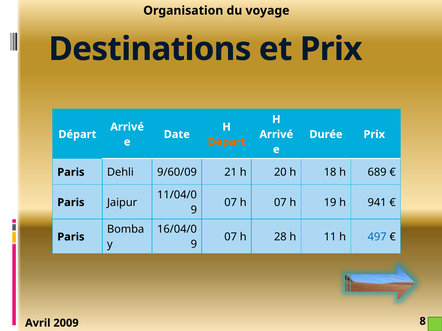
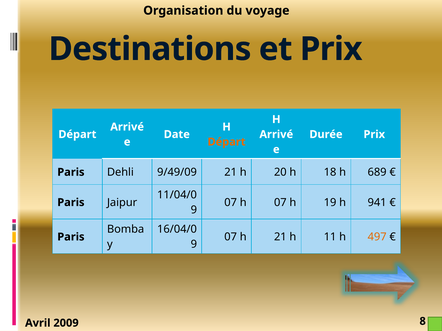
9/60/09: 9/60/09 -> 9/49/09
h 28: 28 -> 21
497 colour: blue -> orange
